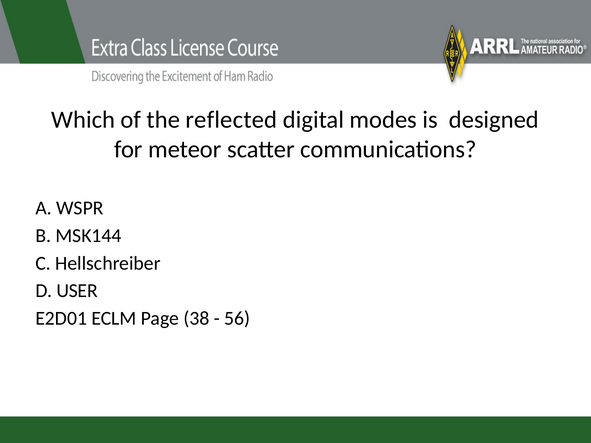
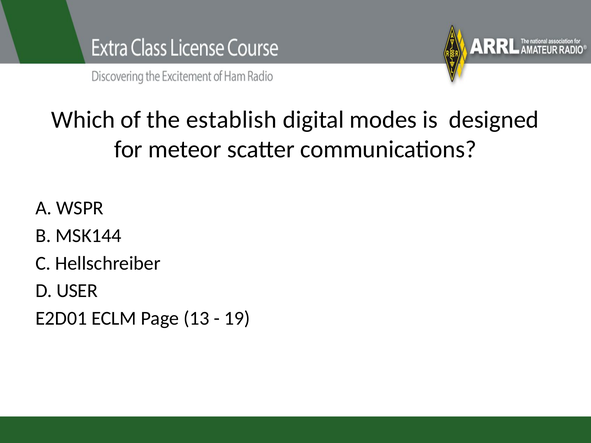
reflected: reflected -> establish
38: 38 -> 13
56: 56 -> 19
